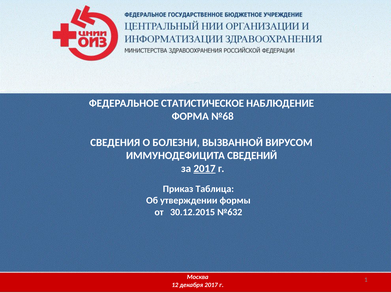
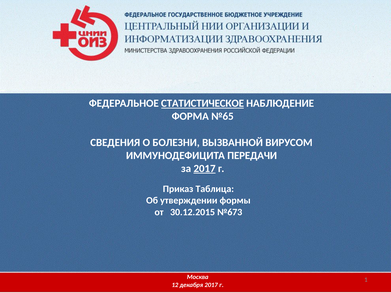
СТАТИСТИЧЕСКОЕ underline: none -> present
№68: №68 -> №65
СВЕДЕНИЙ: СВЕДЕНИЙ -> ПЕРЕДАЧИ
№632: №632 -> №673
